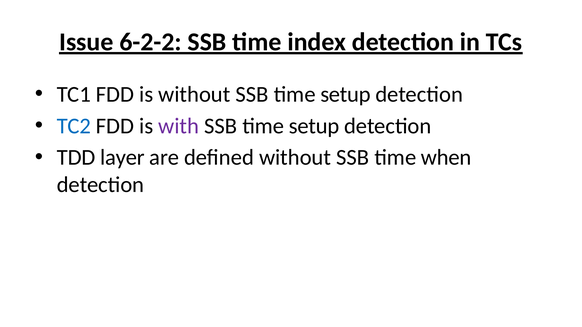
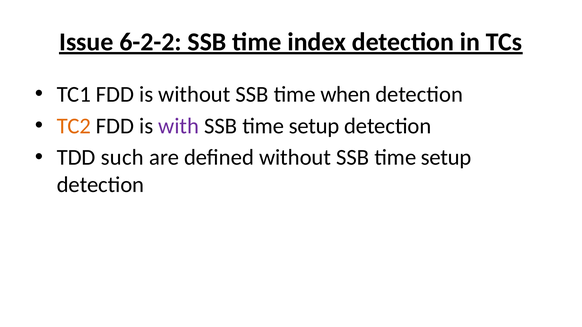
without SSB time setup: setup -> when
TC2 colour: blue -> orange
layer: layer -> such
without SSB time when: when -> setup
